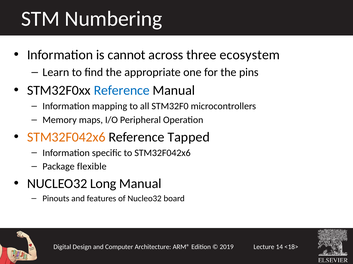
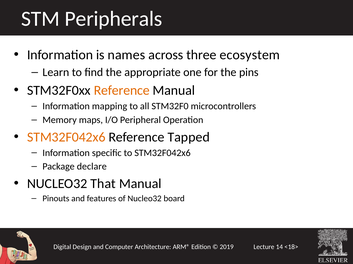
Numbering: Numbering -> Peripherals
cannot: cannot -> names
Reference at (122, 91) colour: blue -> orange
flexible: flexible -> declare
Long: Long -> That
